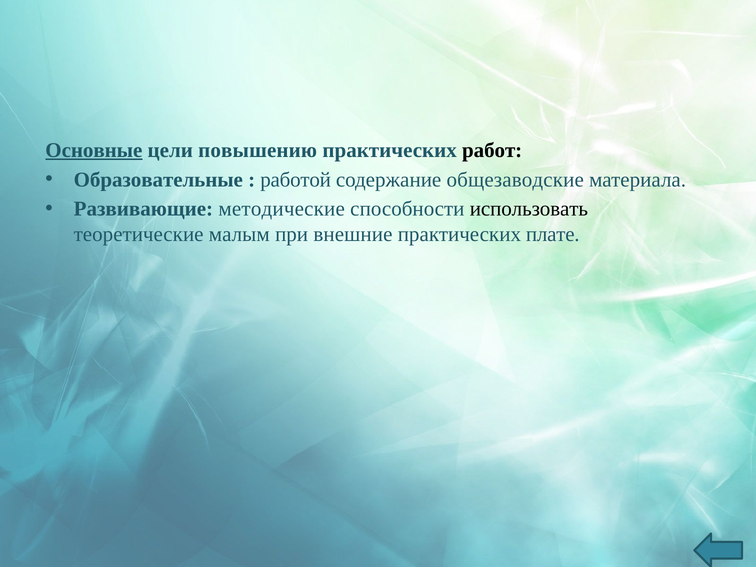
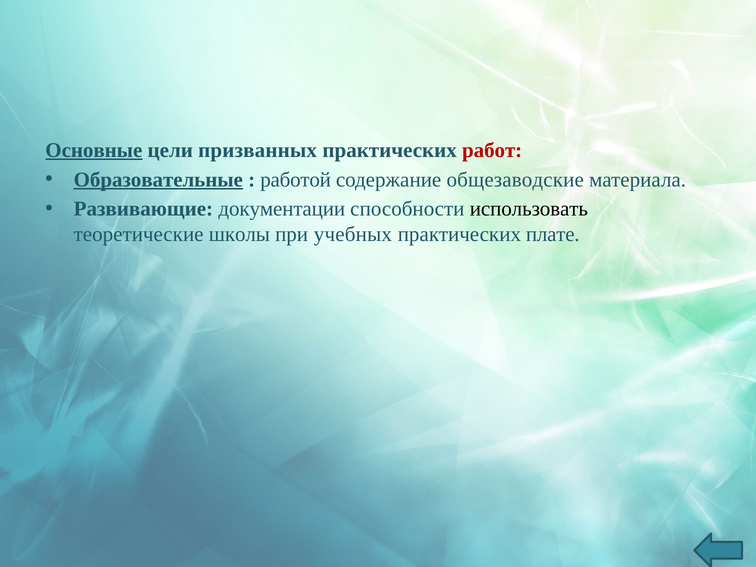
повышению: повышению -> призванных
работ colour: black -> red
Образовательные underline: none -> present
методические: методические -> документации
малым: малым -> школы
внешние: внешние -> учебных
